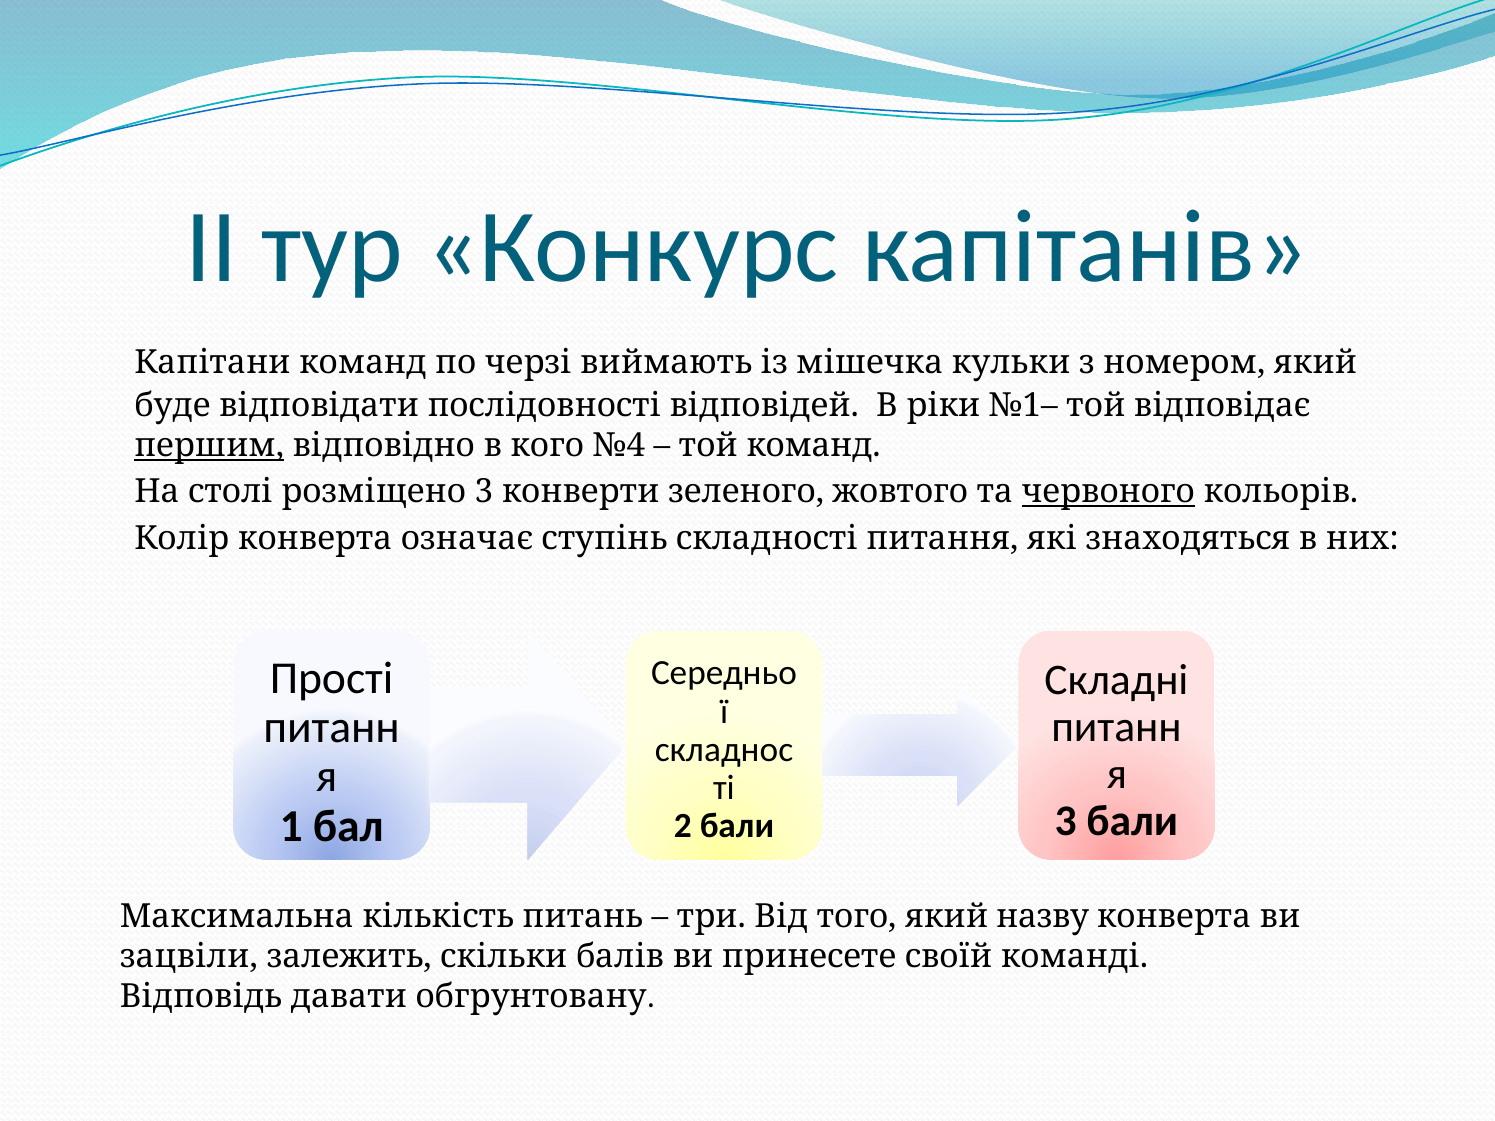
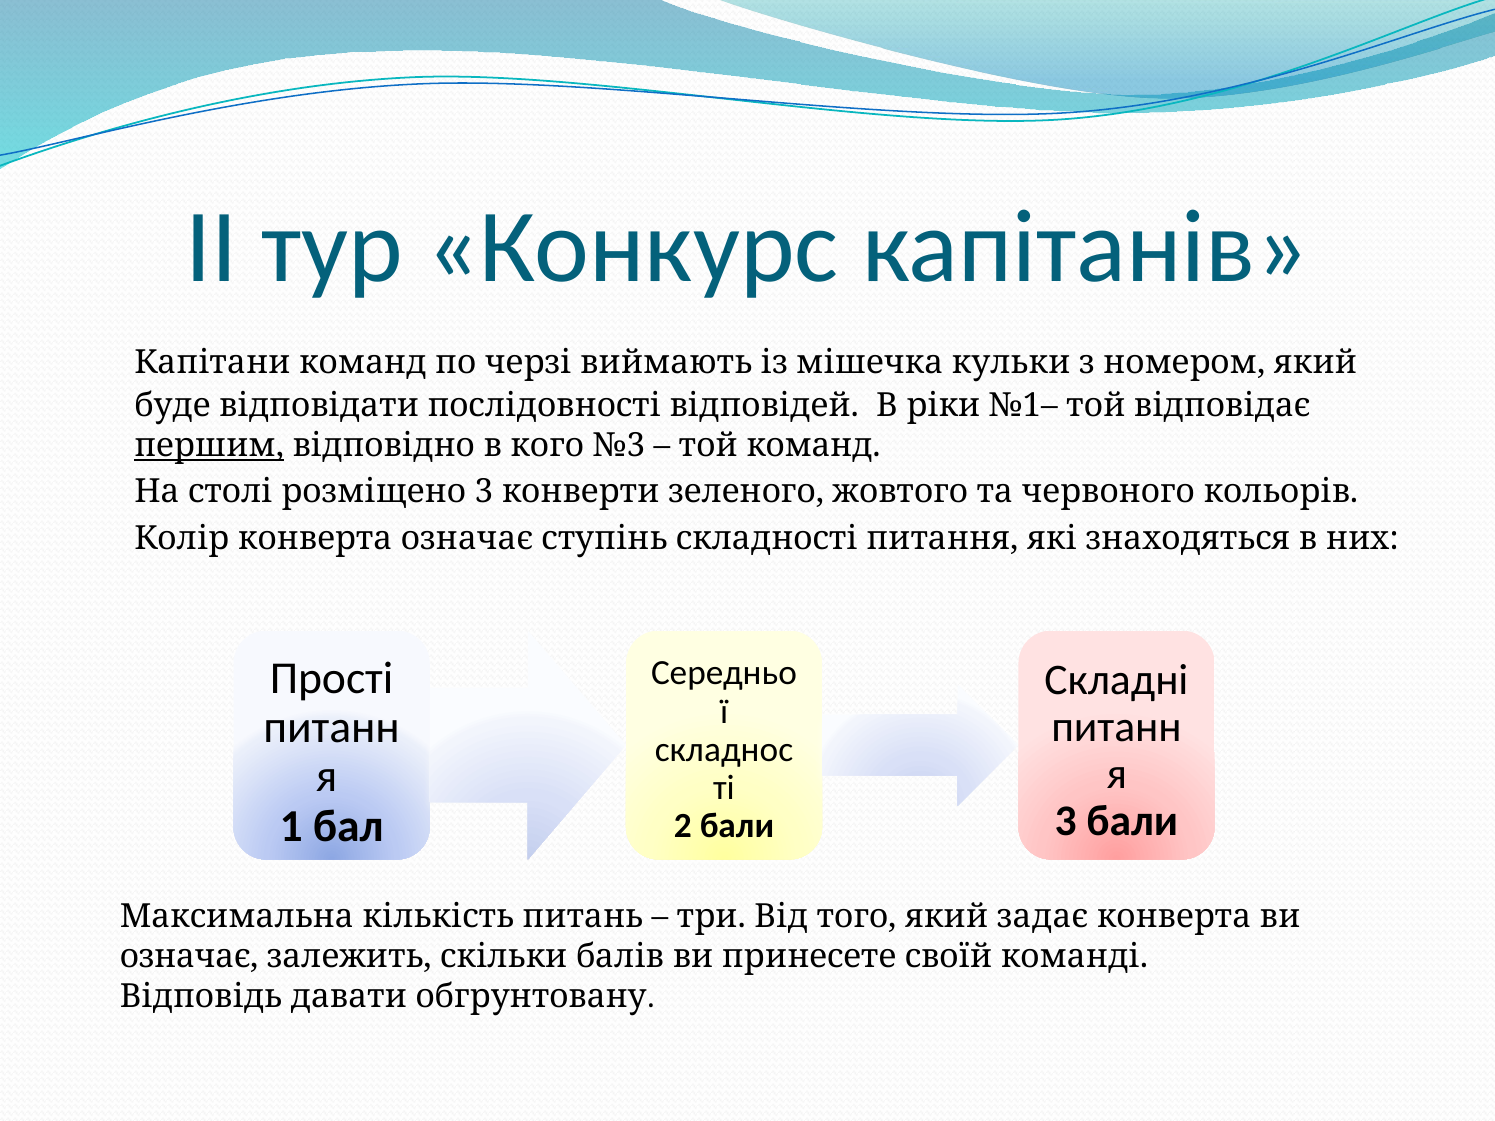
№4: №4 -> №3
червоного underline: present -> none
назву: назву -> задає
зацвіли at (189, 957): зацвіли -> означає
